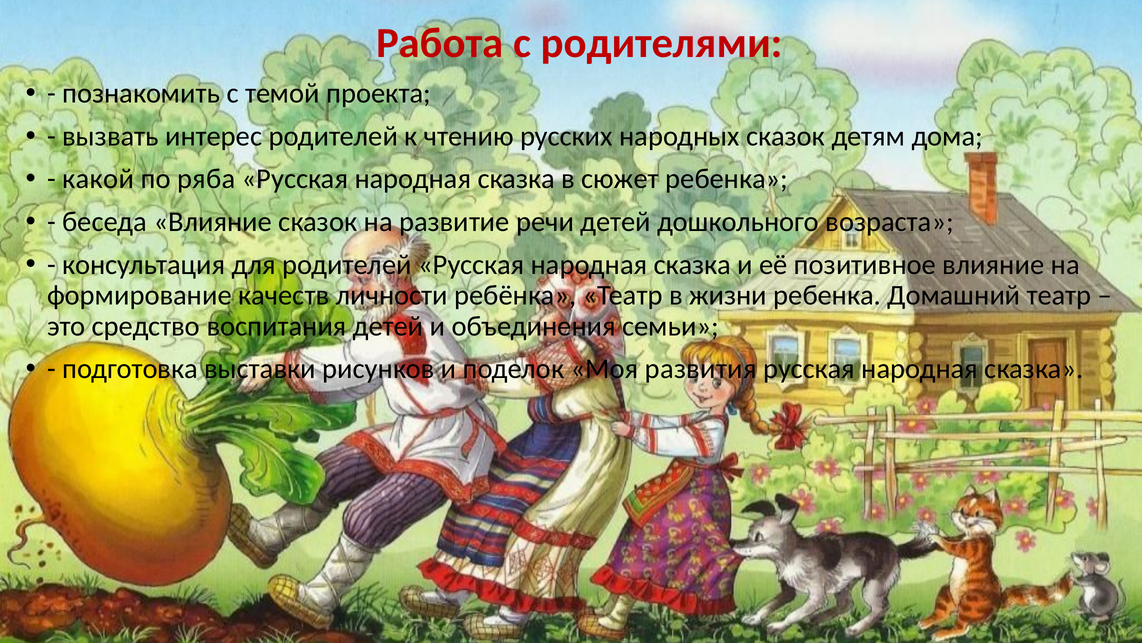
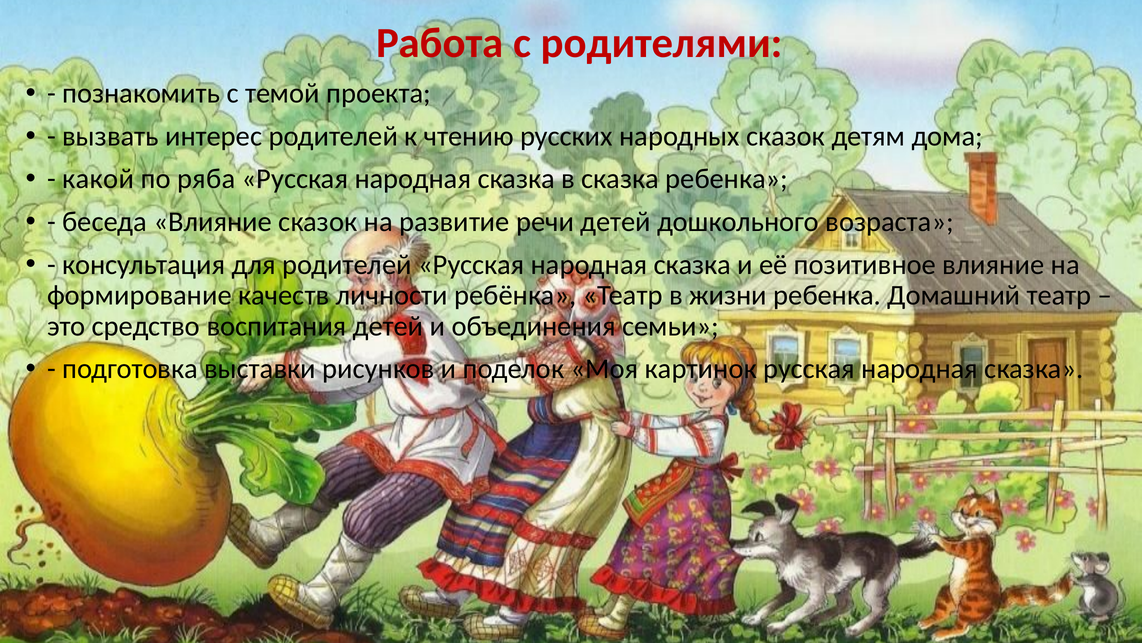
в сюжет: сюжет -> сказка
развития: развития -> картинок
